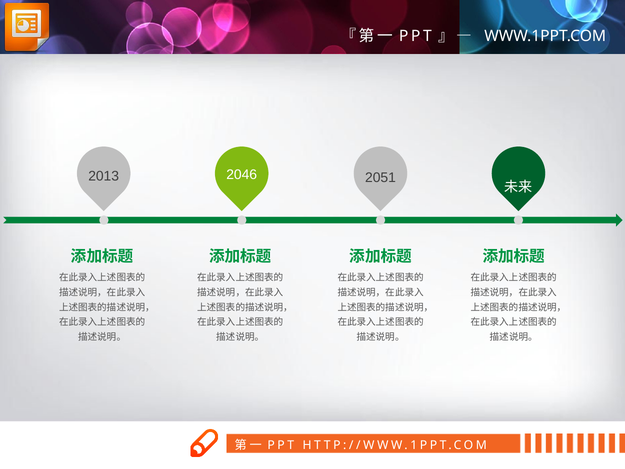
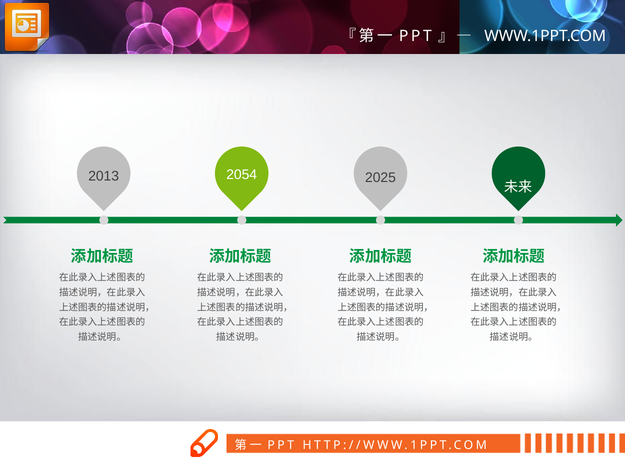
2046: 2046 -> 2054
2051: 2051 -> 2025
